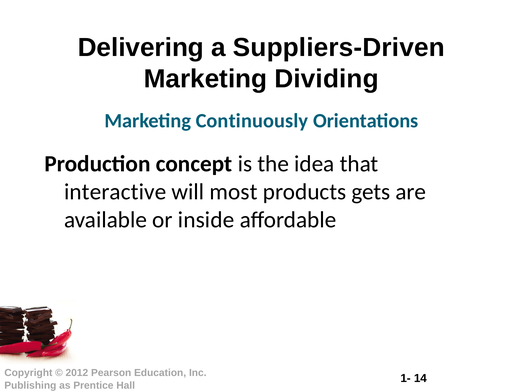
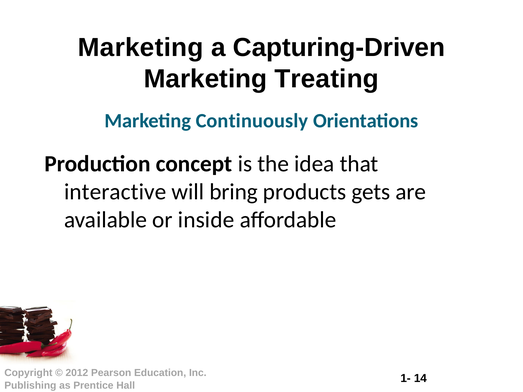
Delivering at (141, 48): Delivering -> Marketing
Suppliers-Driven: Suppliers-Driven -> Capturing-Driven
Dividing: Dividing -> Treating
most: most -> bring
